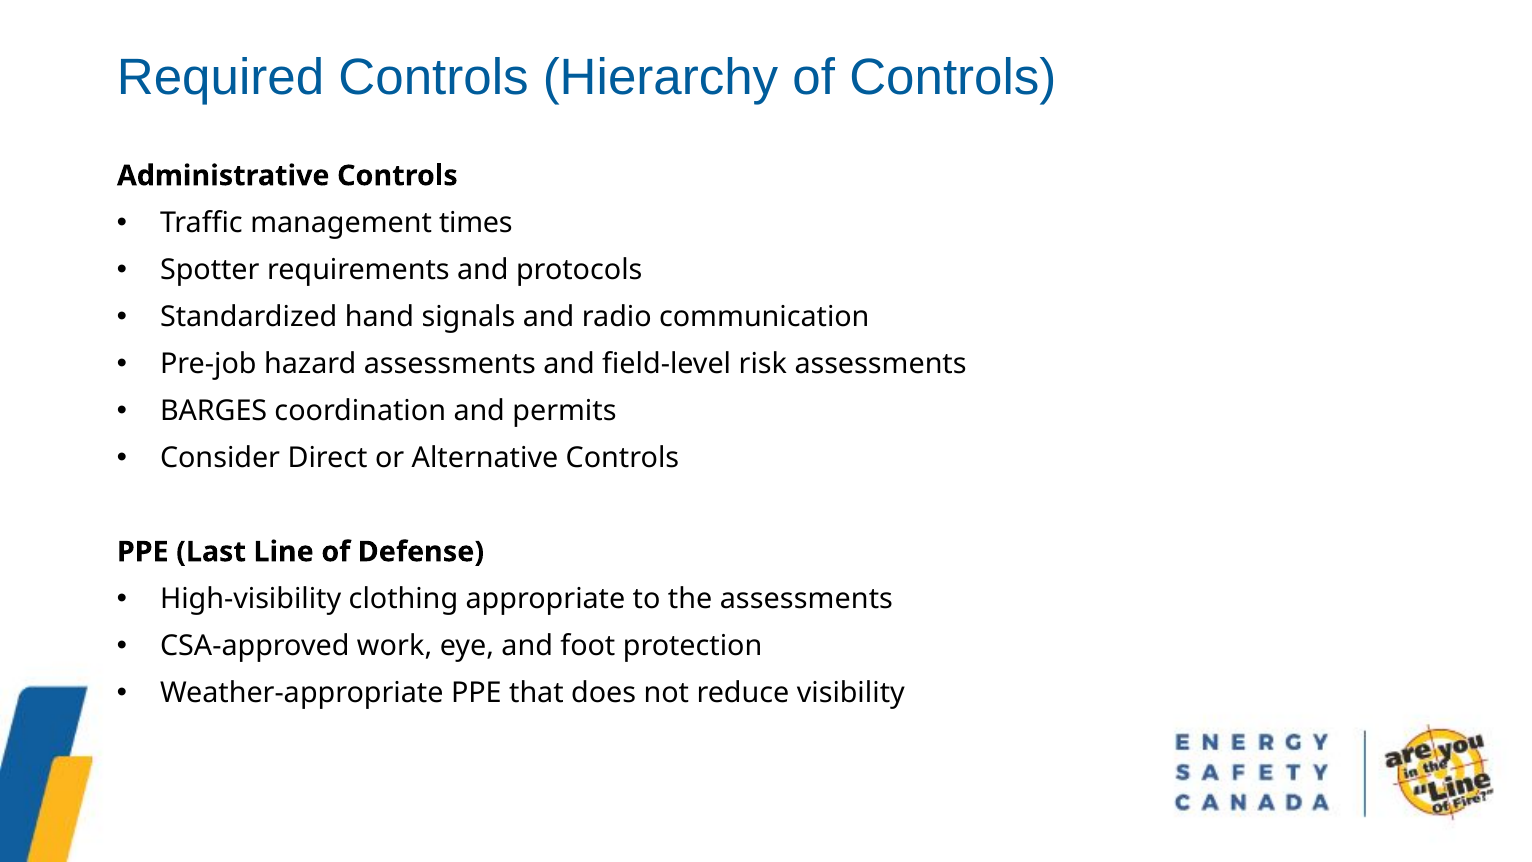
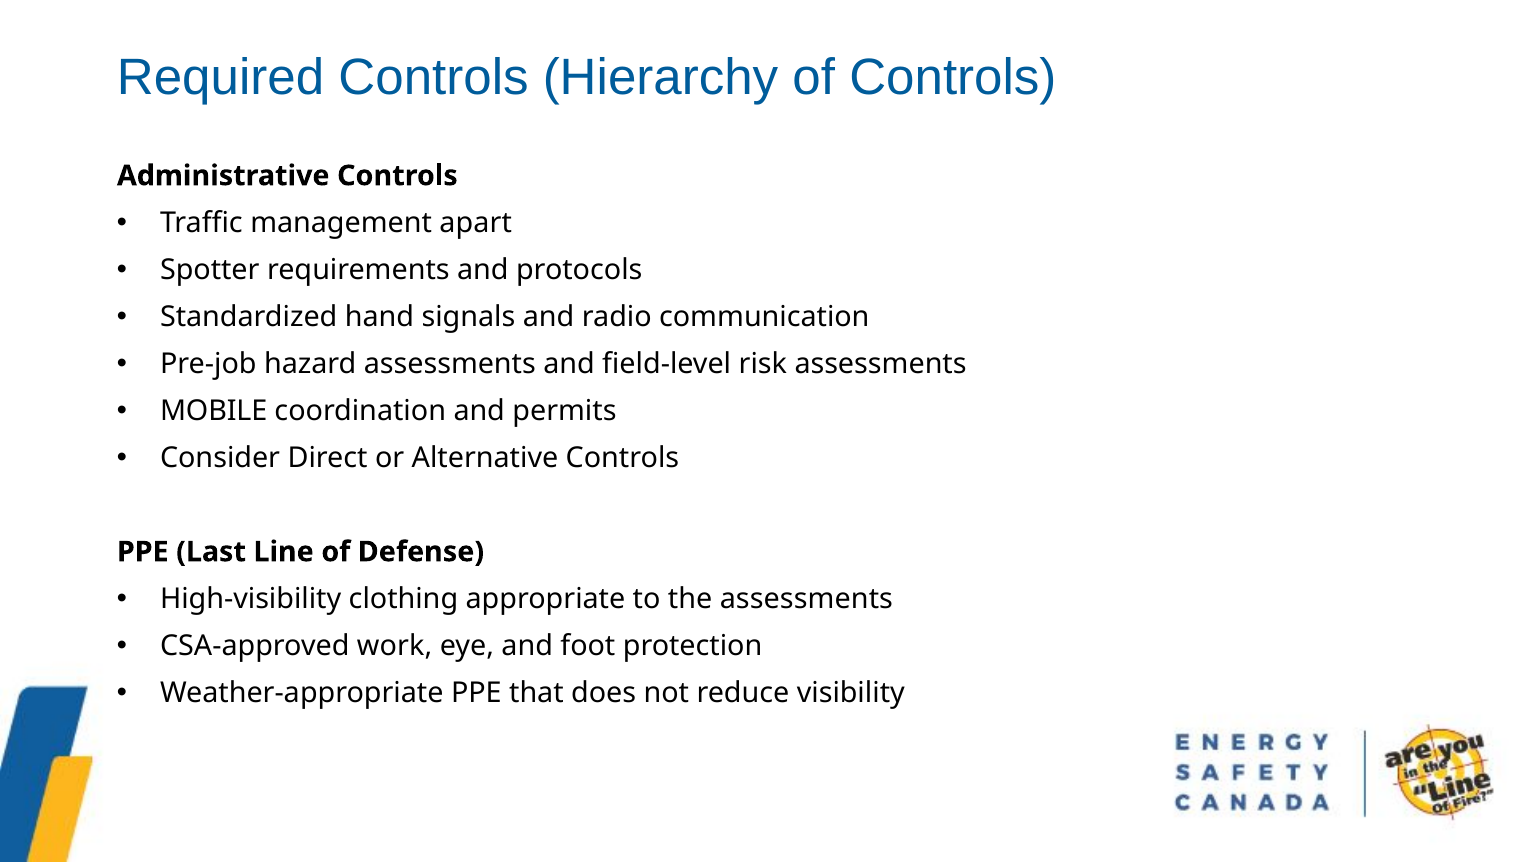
times: times -> apart
BARGES: BARGES -> MOBILE
